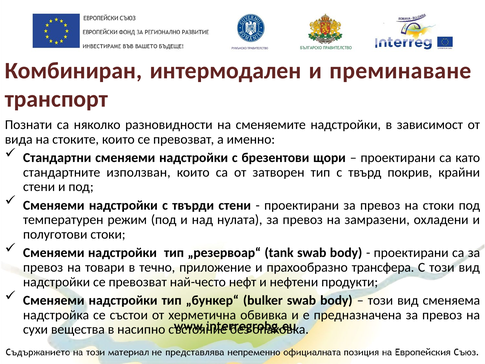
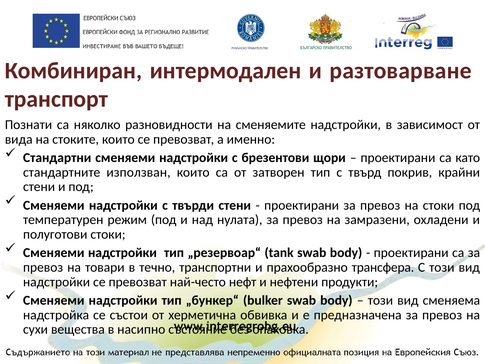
преминаване: преминаване -> разтоварване
приложение: приложение -> транспортни
